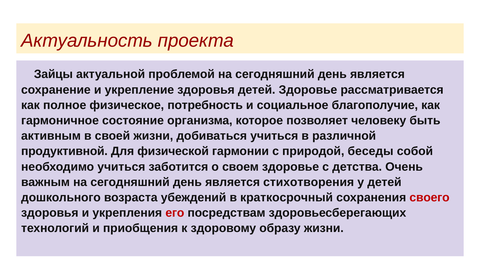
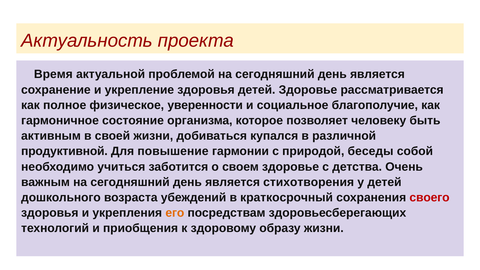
Зайцы: Зайцы -> Время
потребность: потребность -> уверенности
добиваться учиться: учиться -> купался
физической: физической -> повышение
его colour: red -> orange
